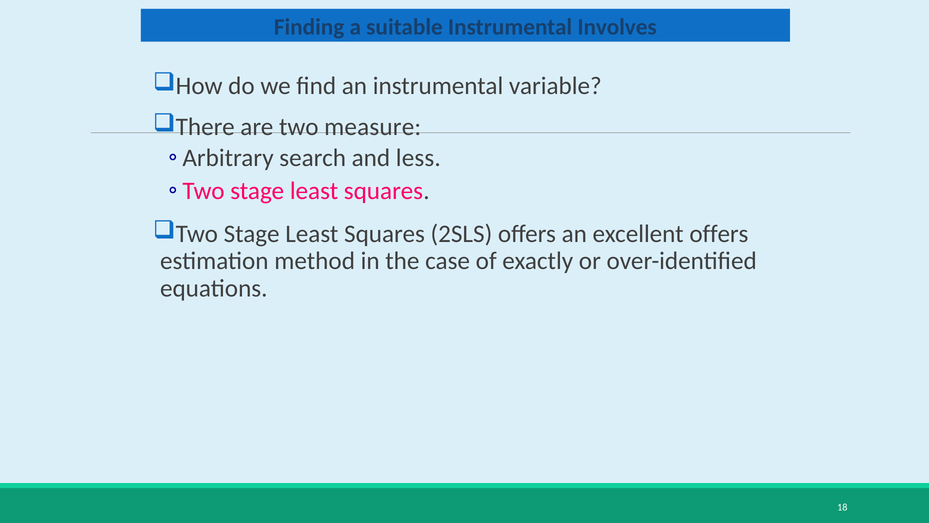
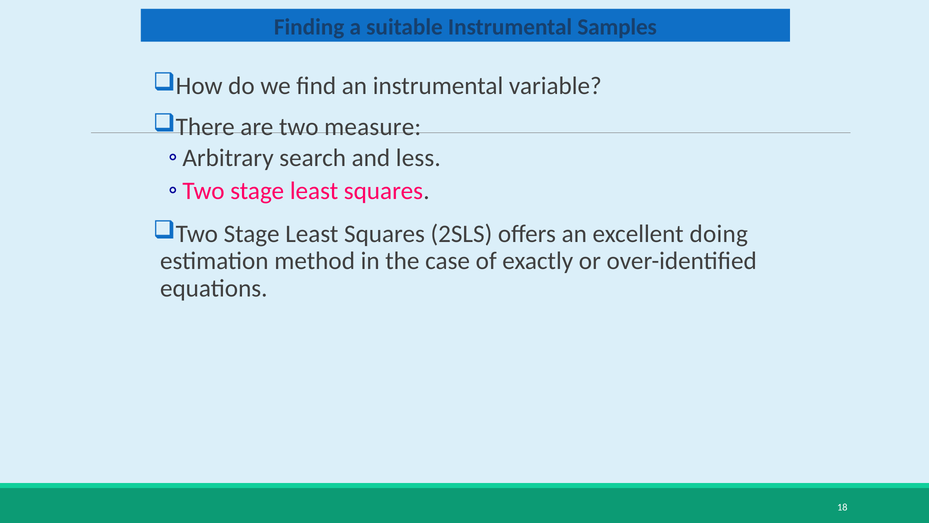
Involves: Involves -> Samples
excellent offers: offers -> doing
